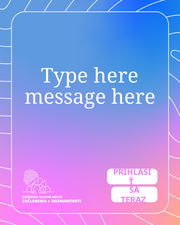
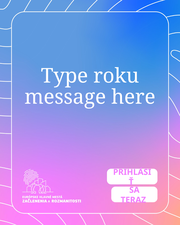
Type here: here -> roku
